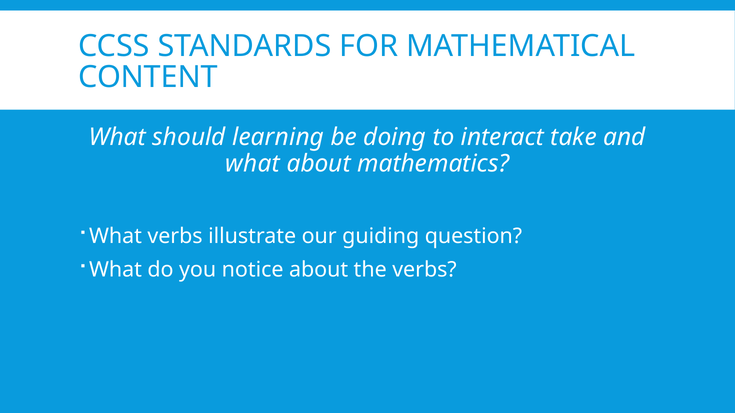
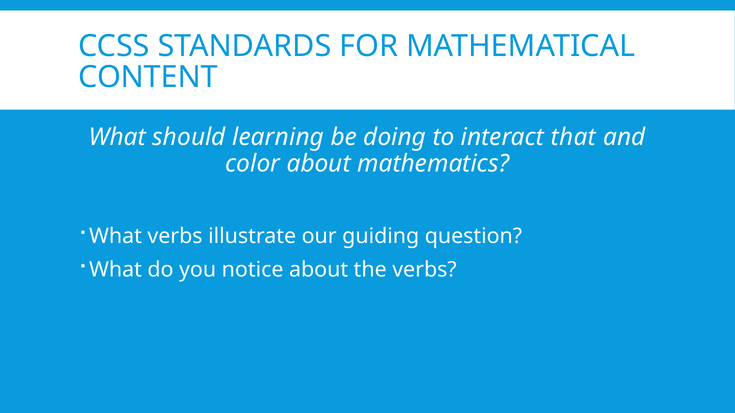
take: take -> that
what at (253, 164): what -> color
